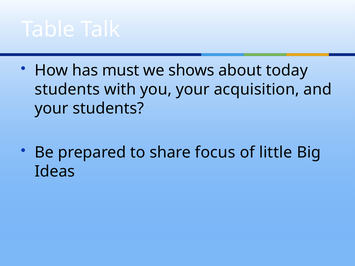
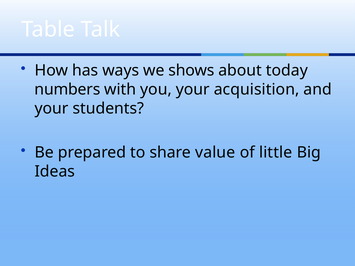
must: must -> ways
students at (67, 90): students -> numbers
focus: focus -> value
